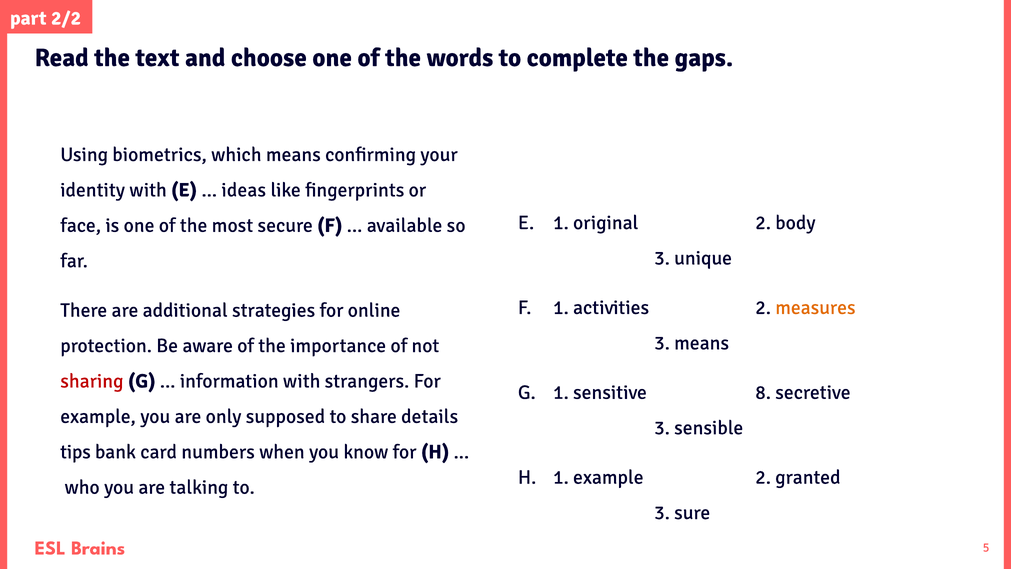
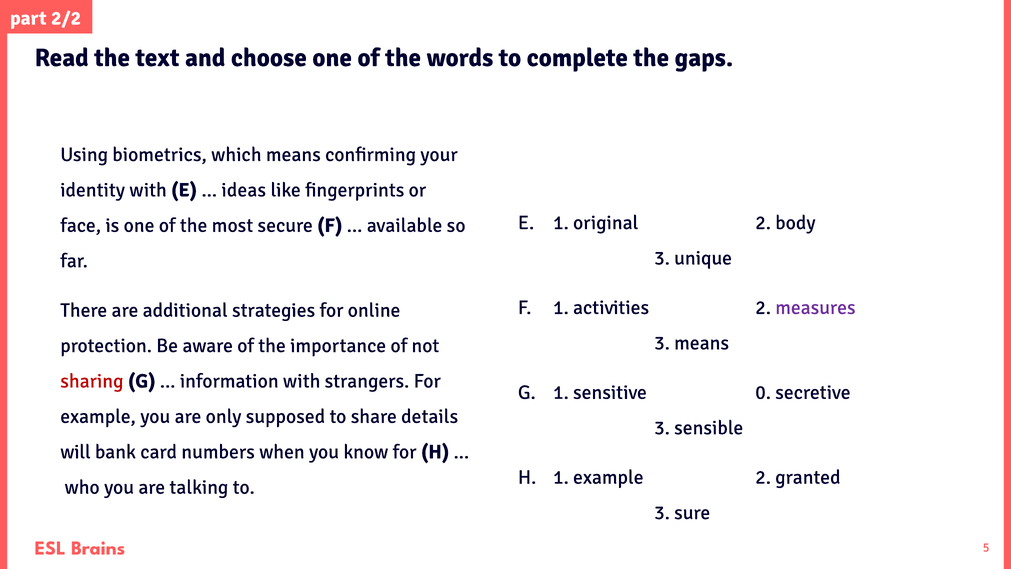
measures colour: orange -> purple
8: 8 -> 0
tips: tips -> will
